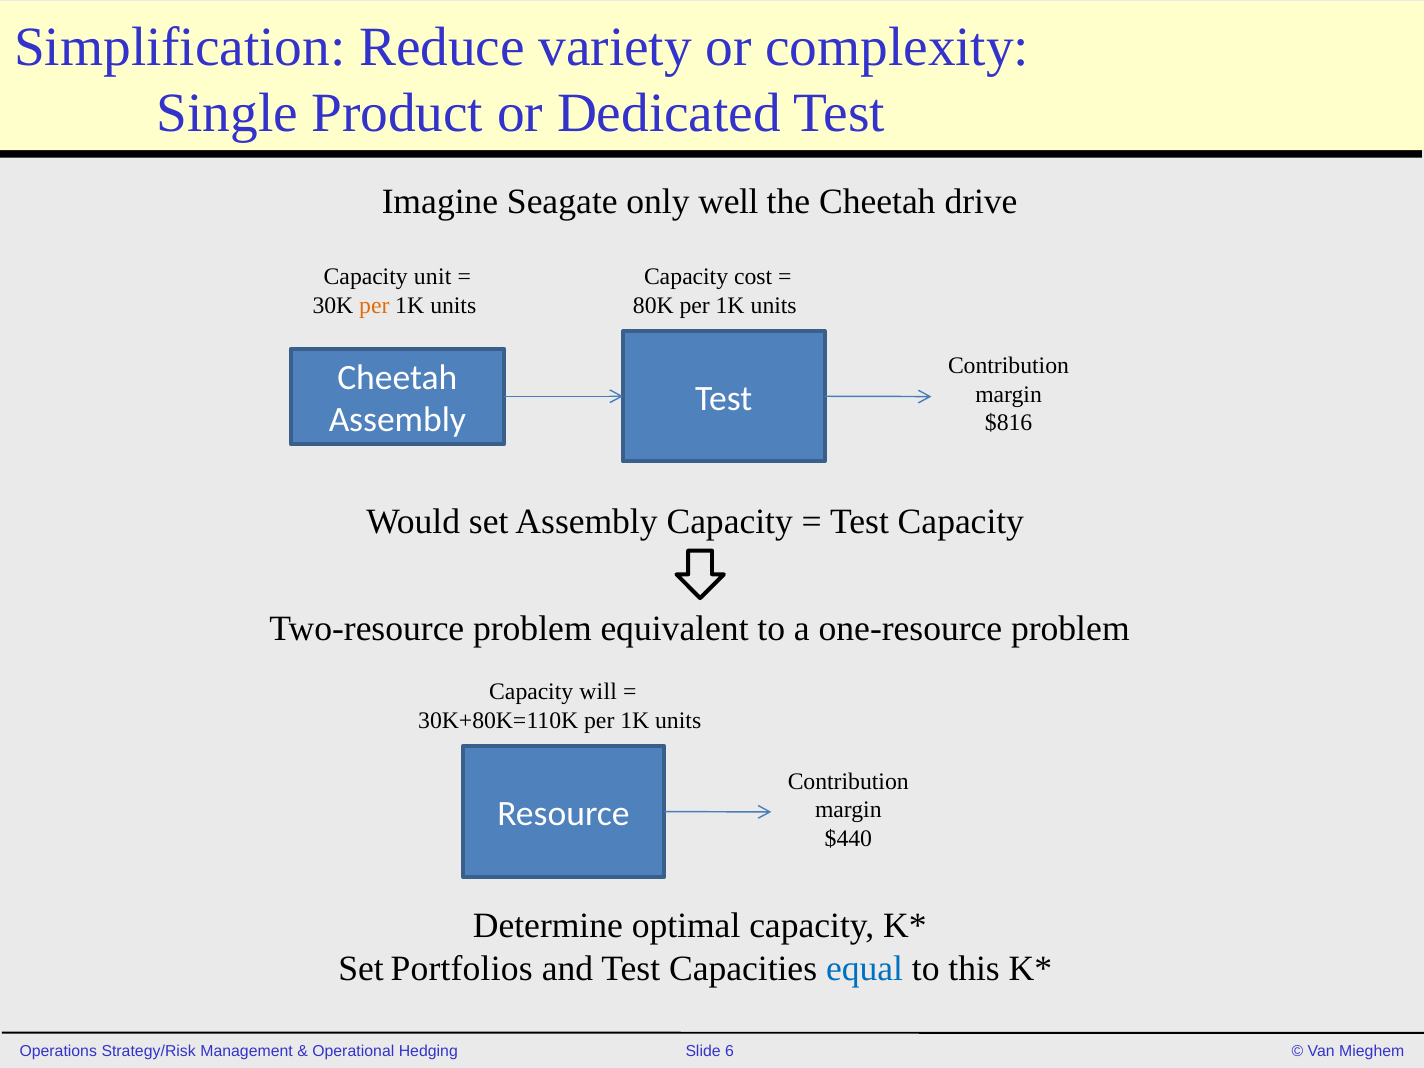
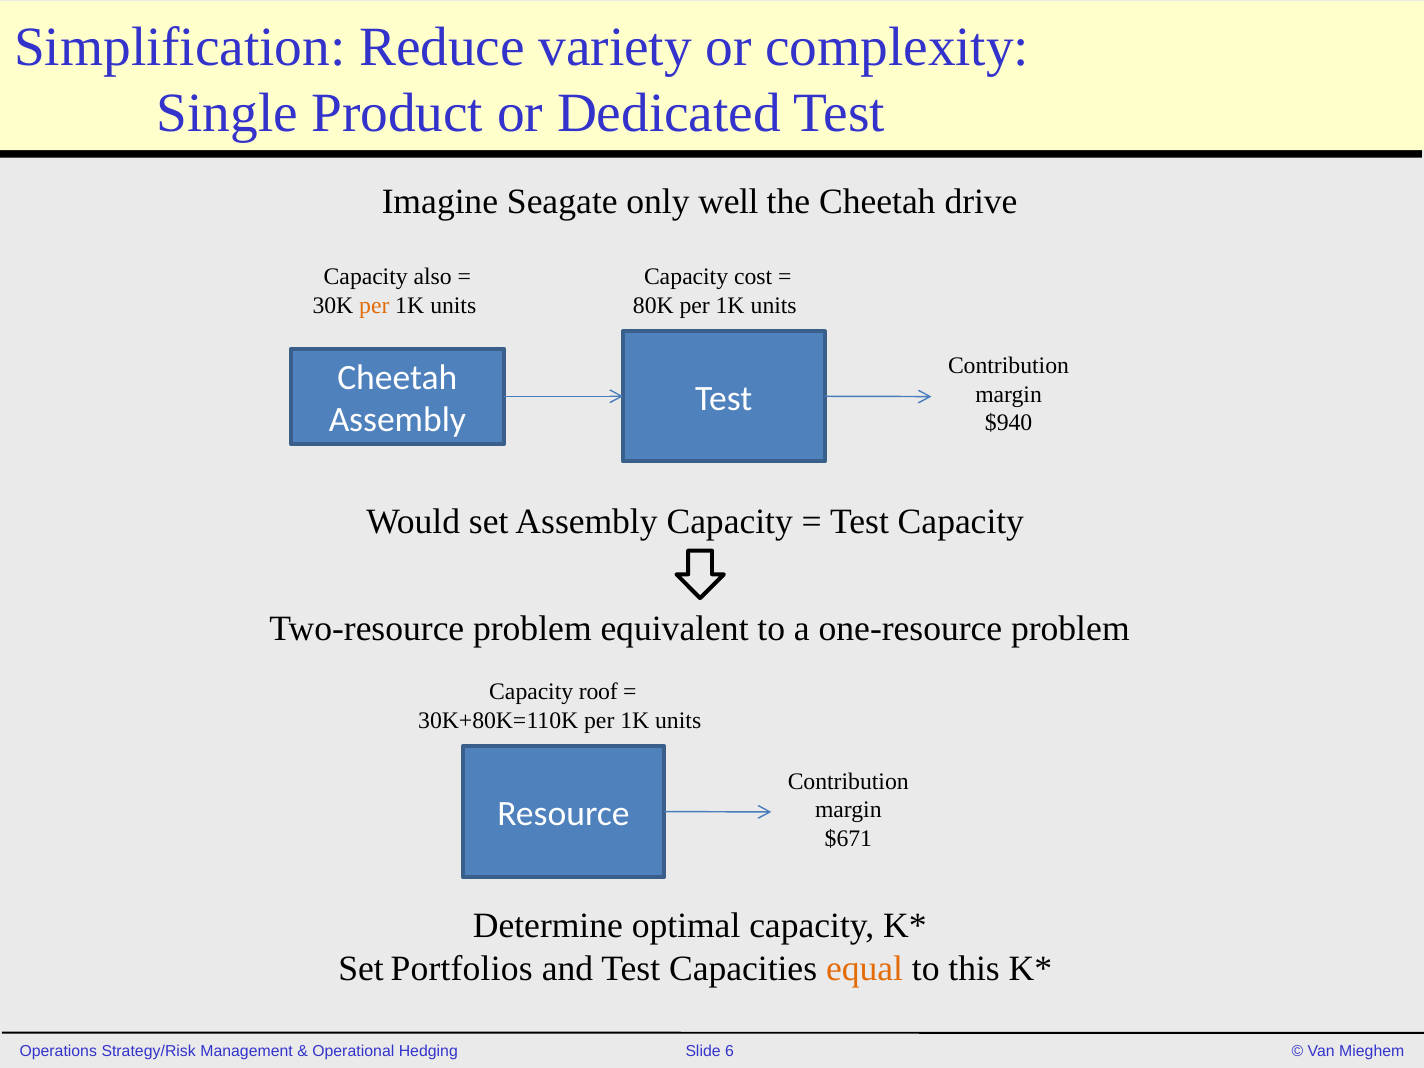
unit: unit -> also
$816: $816 -> $940
will: will -> roof
$440: $440 -> $671
equal colour: blue -> orange
